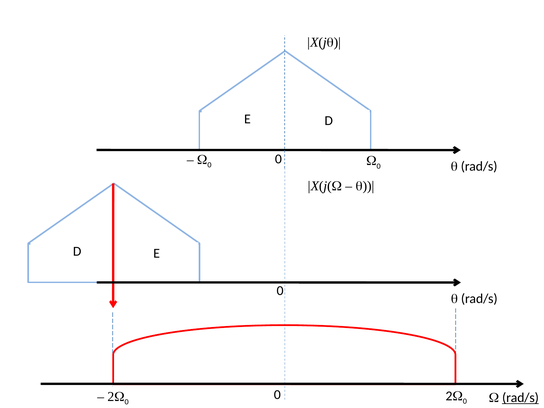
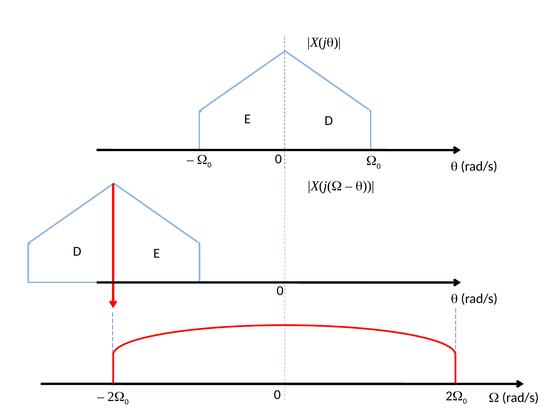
rad/s at (520, 398) underline: present -> none
